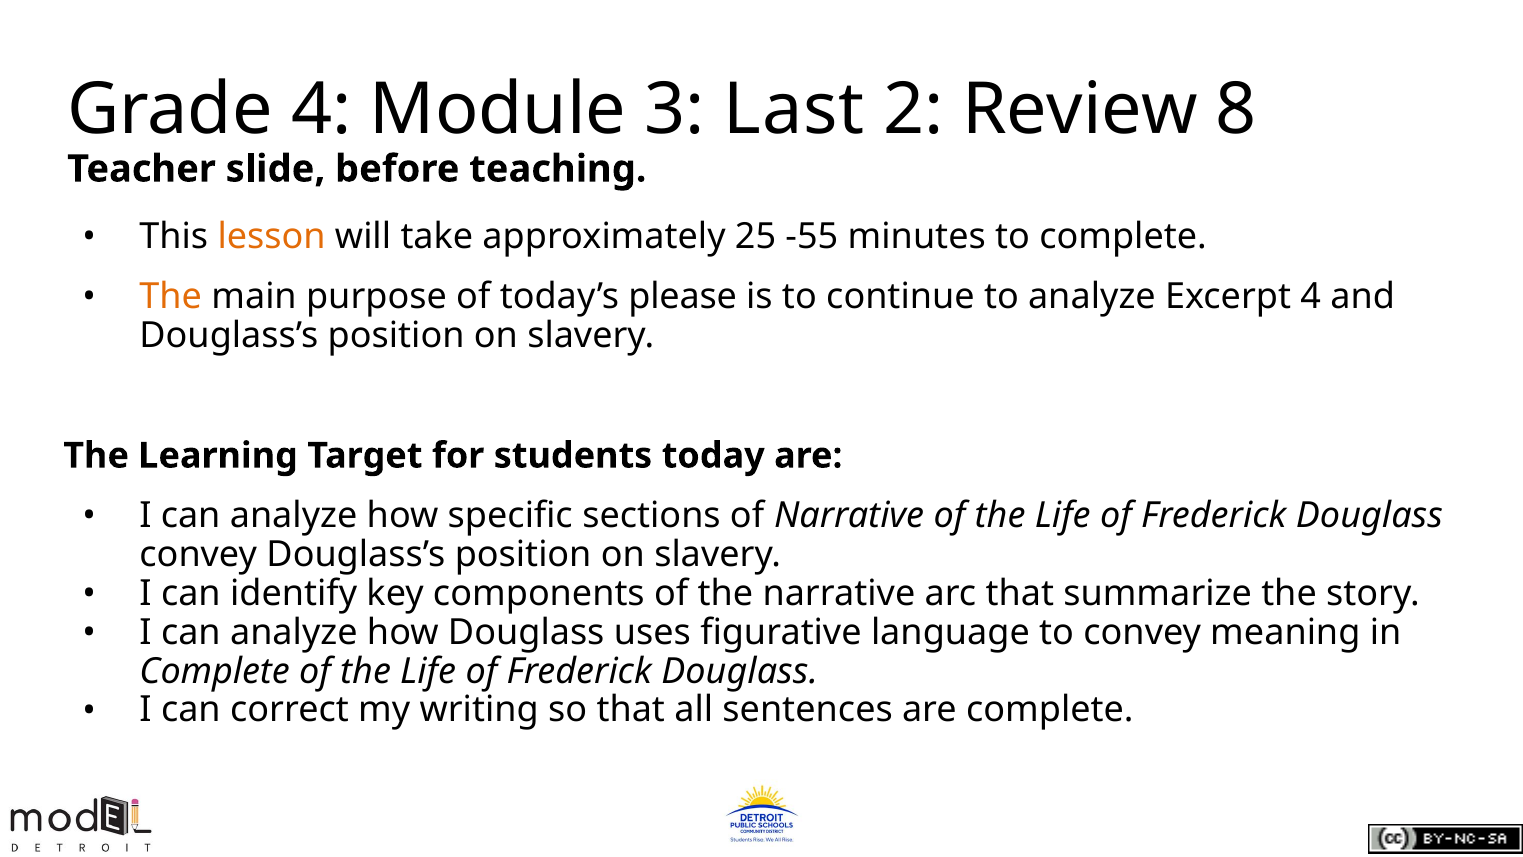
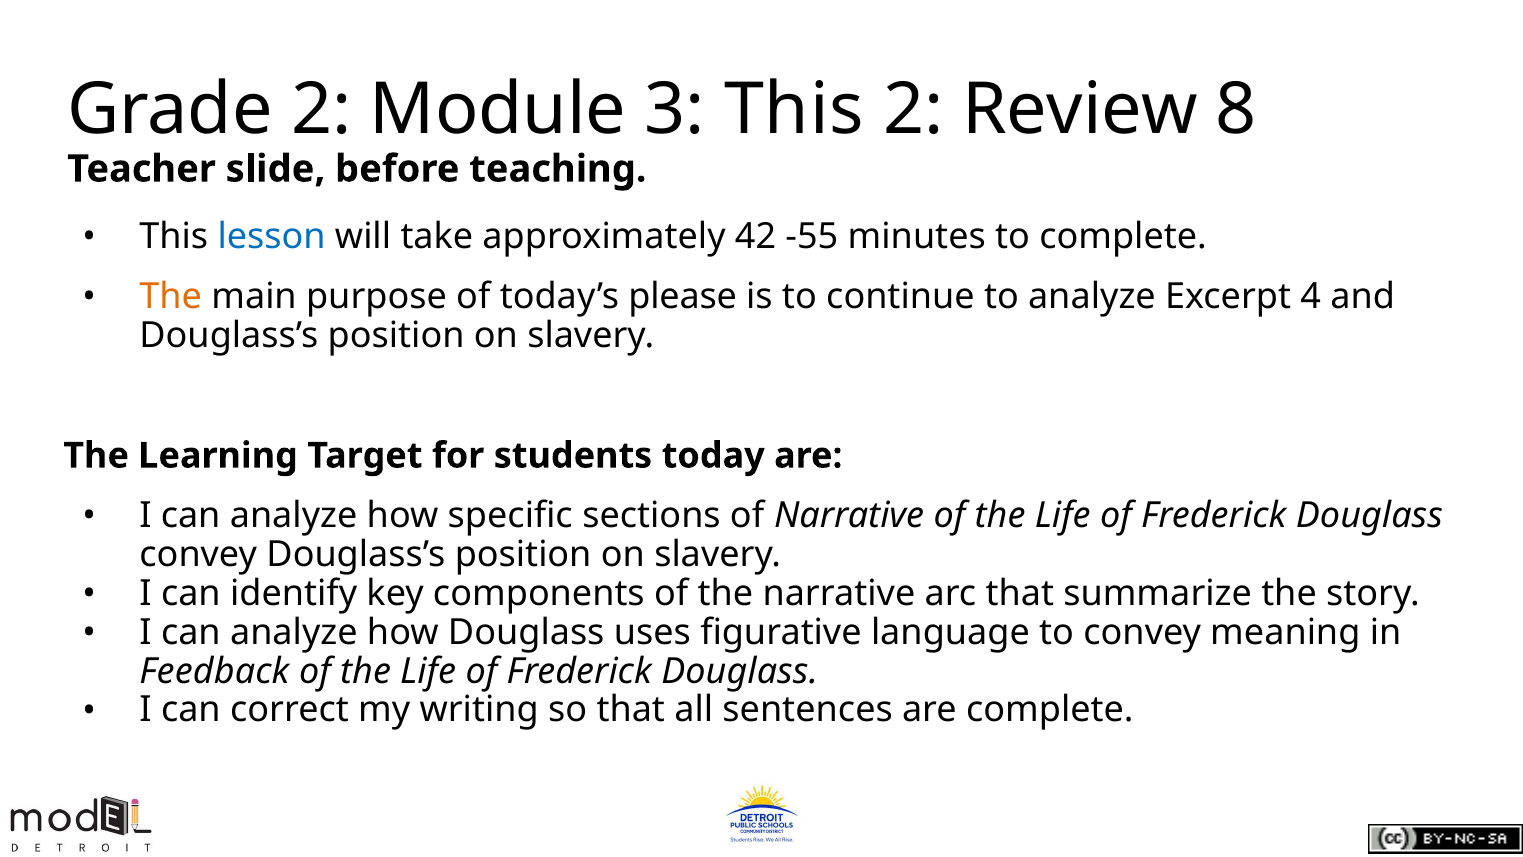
Grade 4: 4 -> 2
3 Last: Last -> This
lesson colour: orange -> blue
25: 25 -> 42
Complete at (215, 671): Complete -> Feedback
